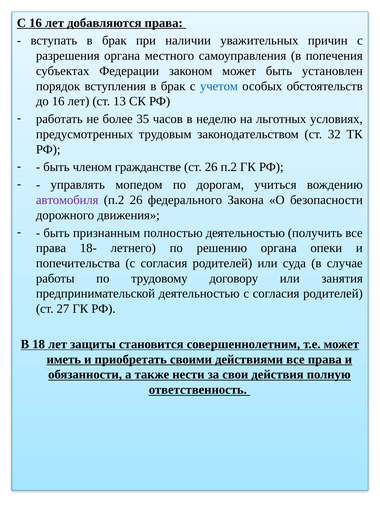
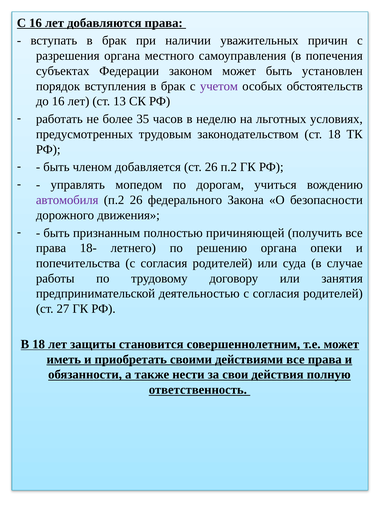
учетом colour: blue -> purple
ст 32: 32 -> 18
гражданстве: гражданстве -> добавляется
полностью деятельностью: деятельностью -> причиняющей
